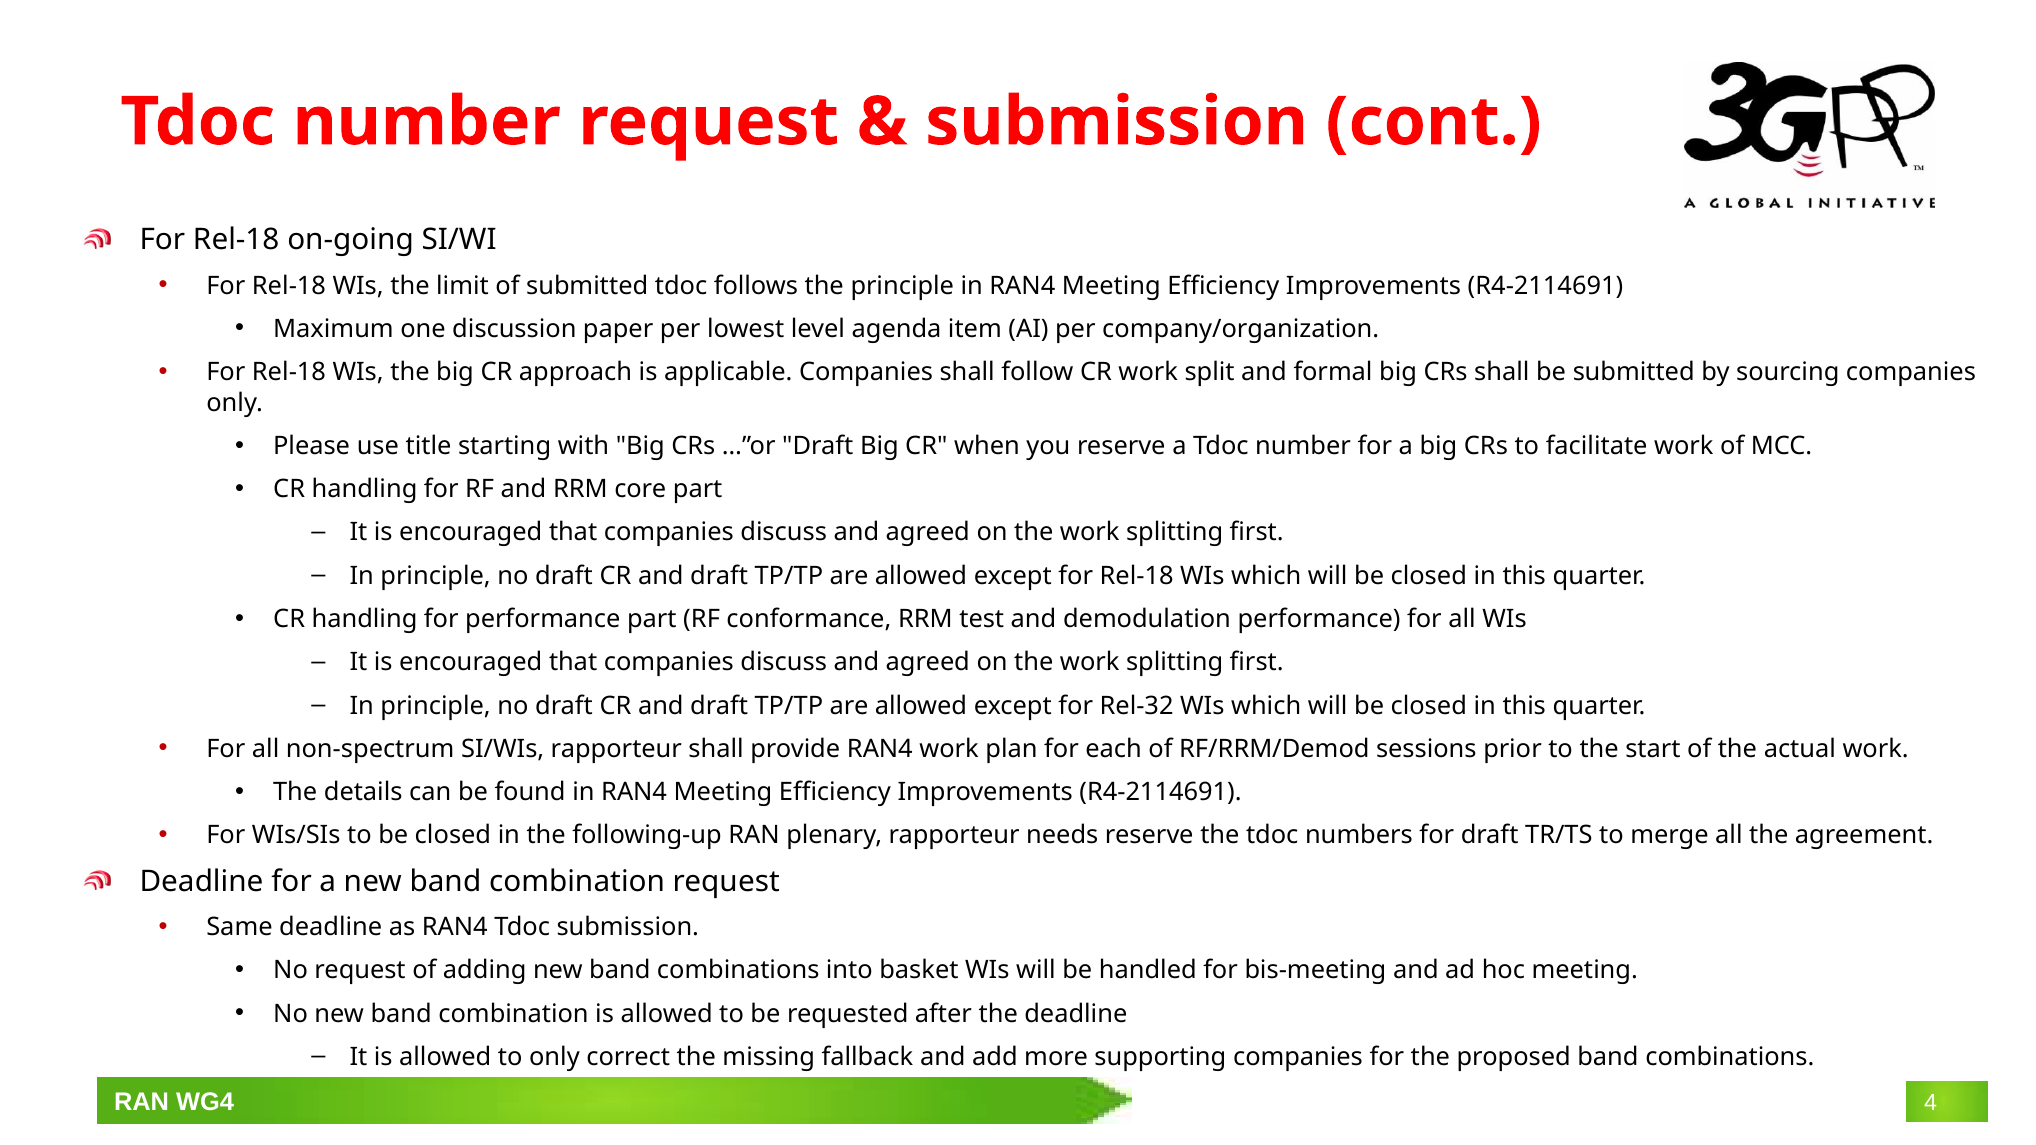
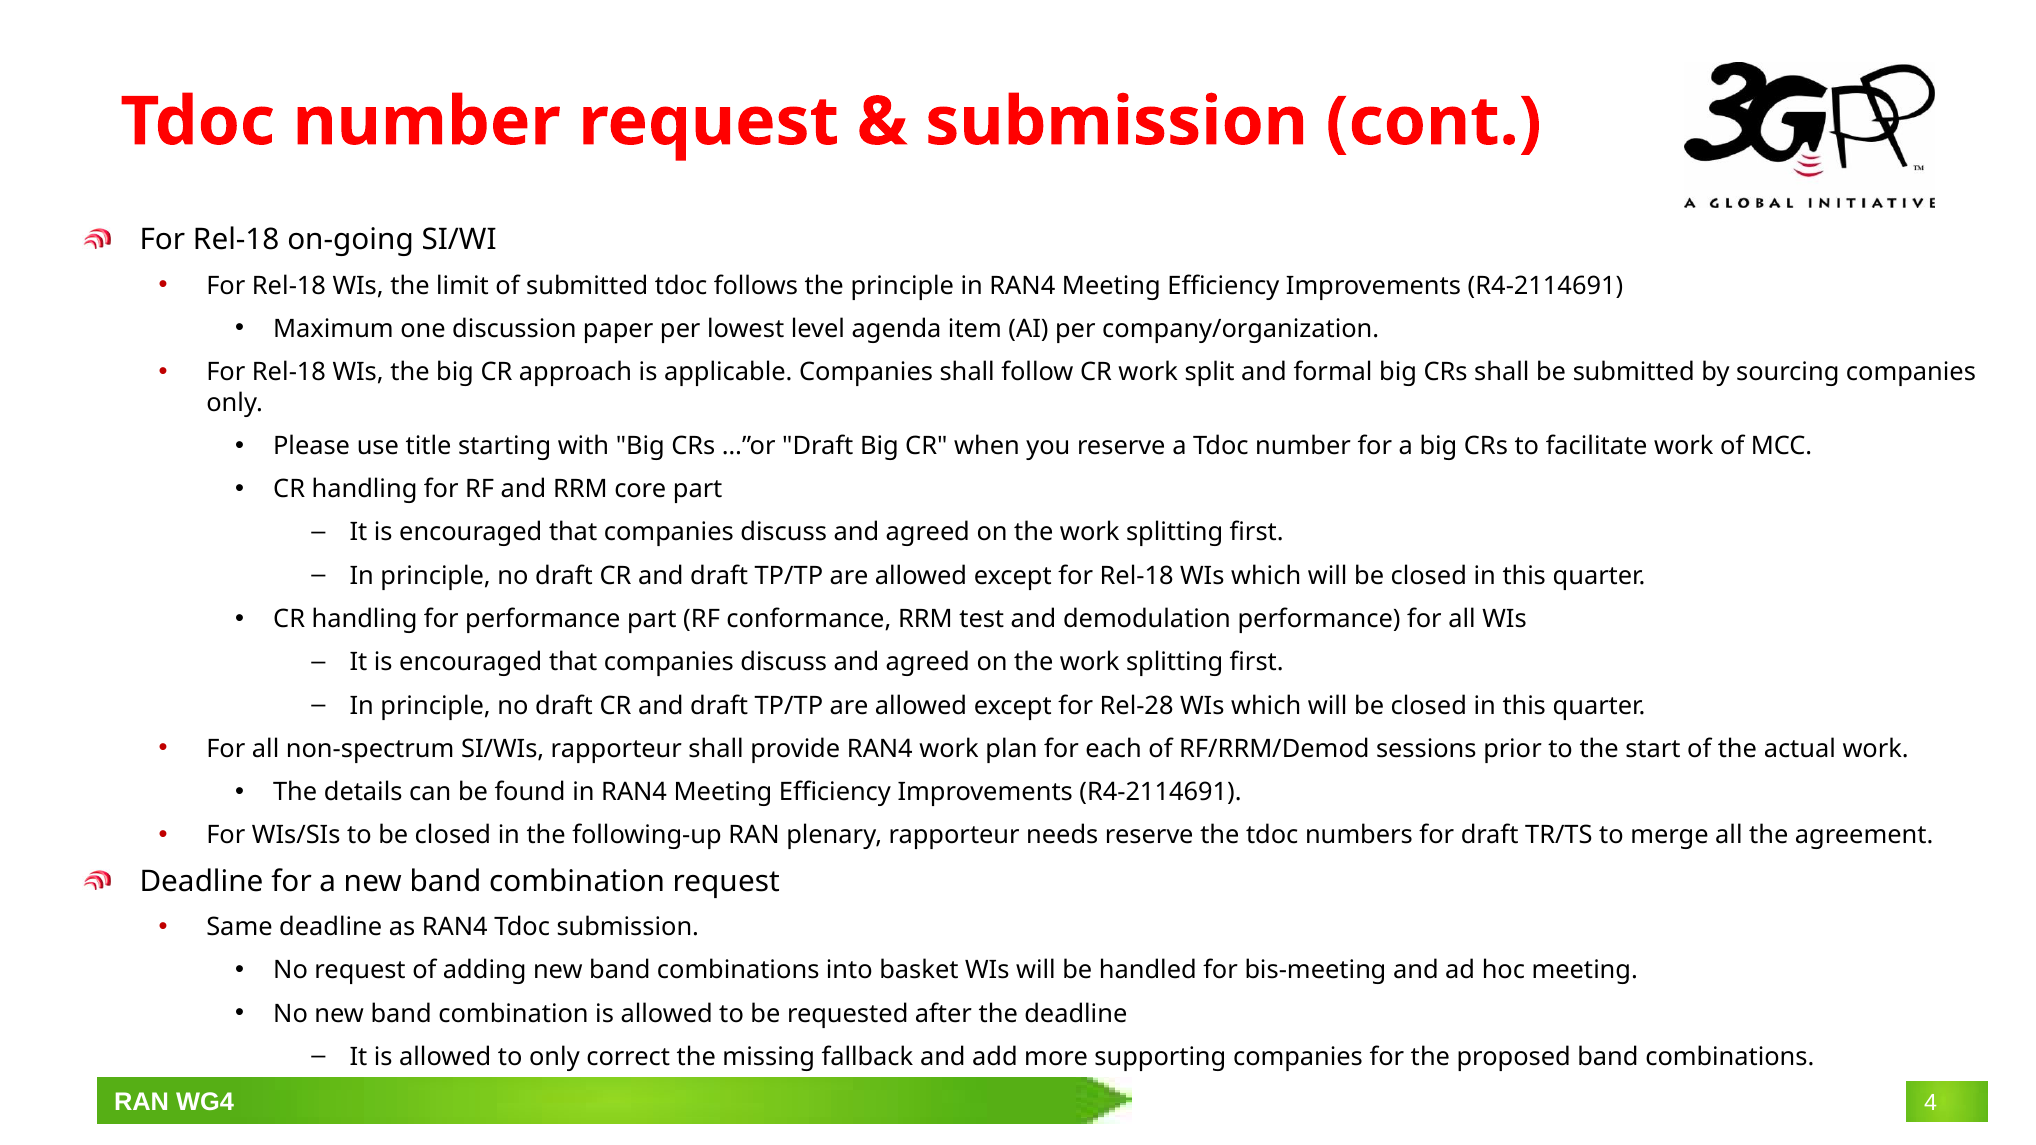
Rel-32: Rel-32 -> Rel-28
